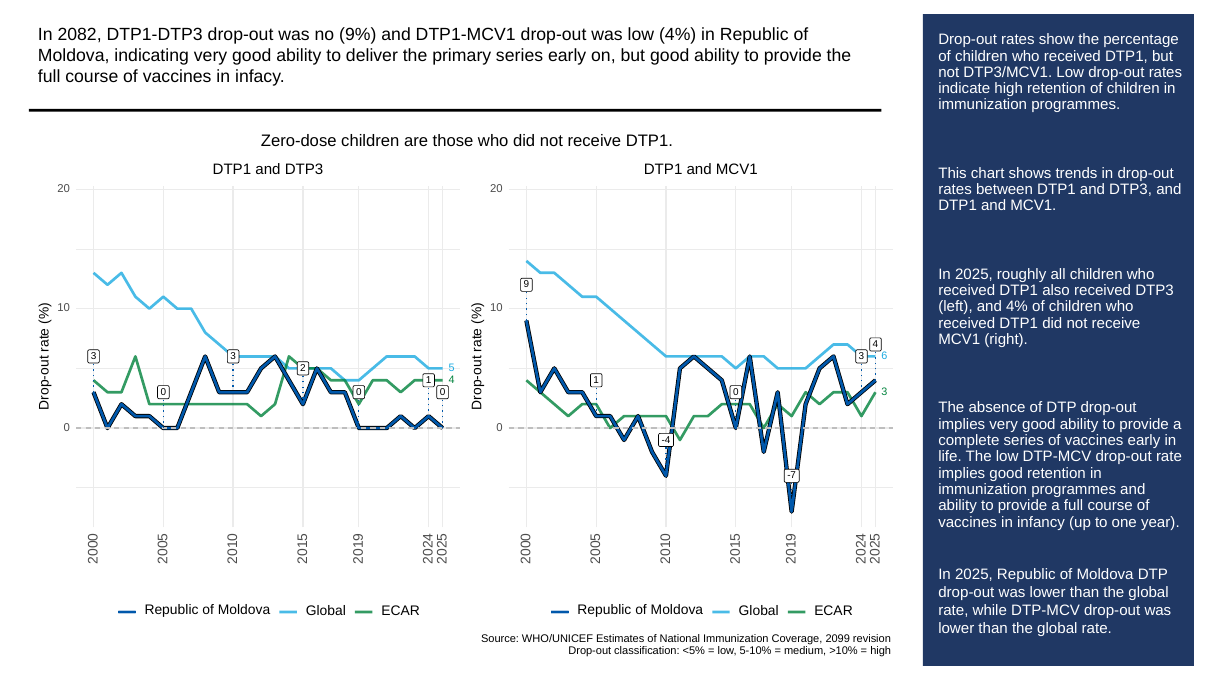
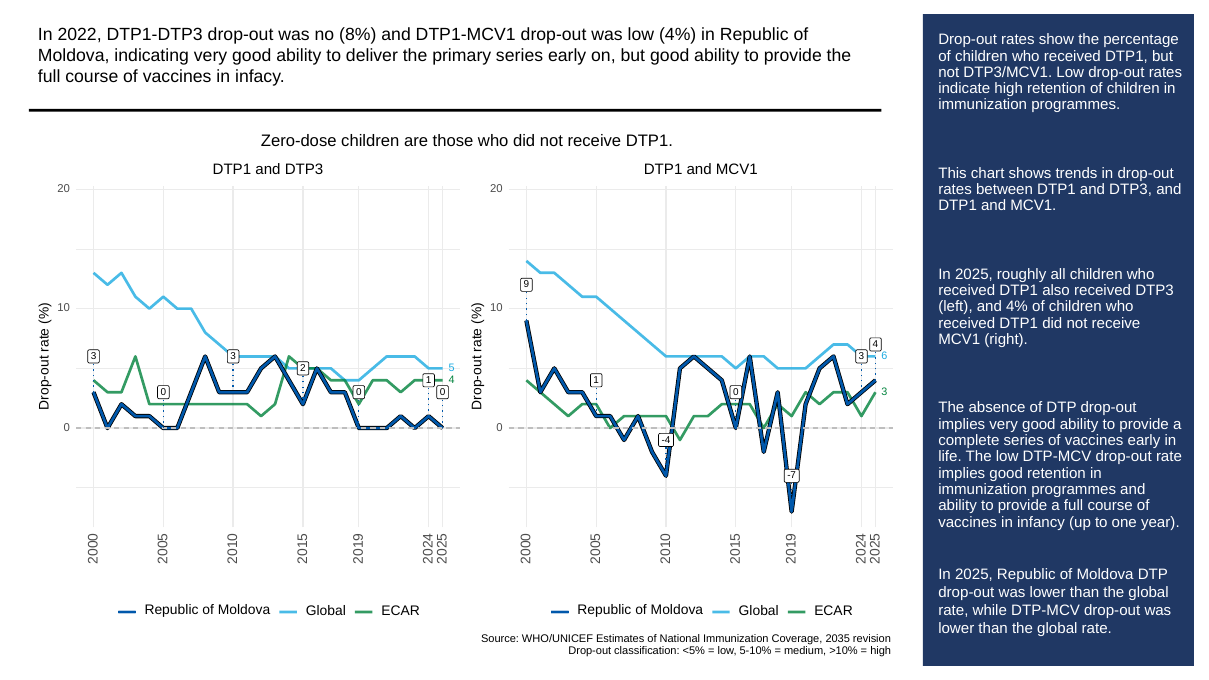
2082: 2082 -> 2022
9%: 9% -> 8%
2099: 2099 -> 2035
